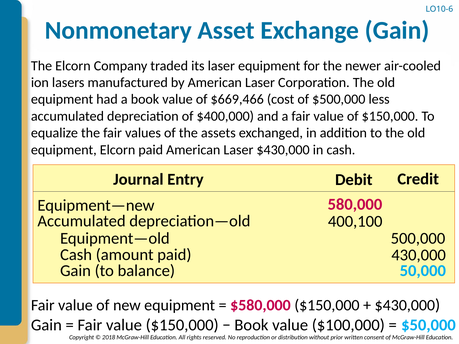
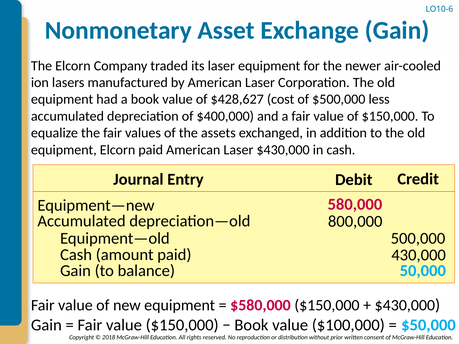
$669,466: $669,466 -> $428,627
400,100: 400,100 -> 800,000
